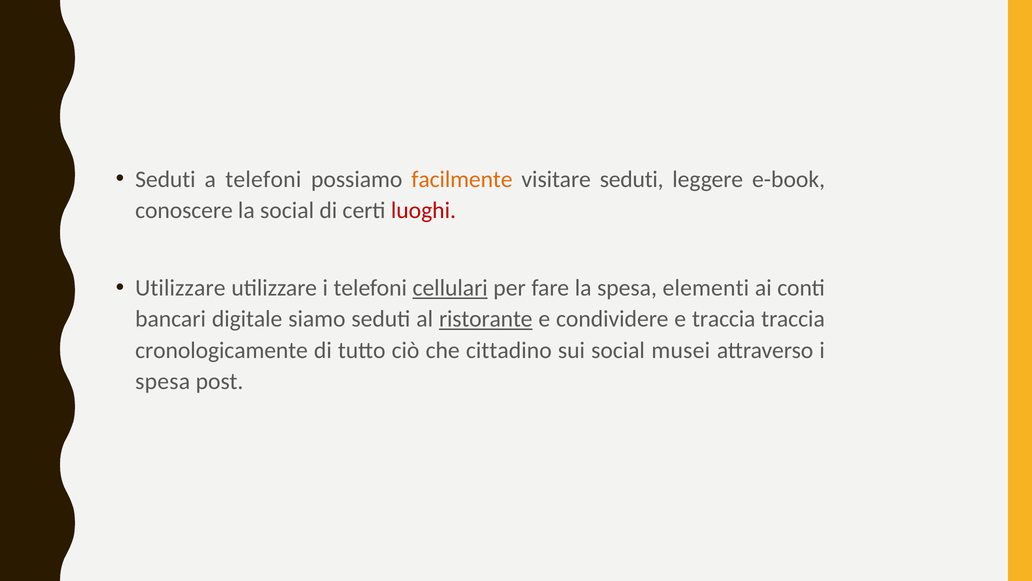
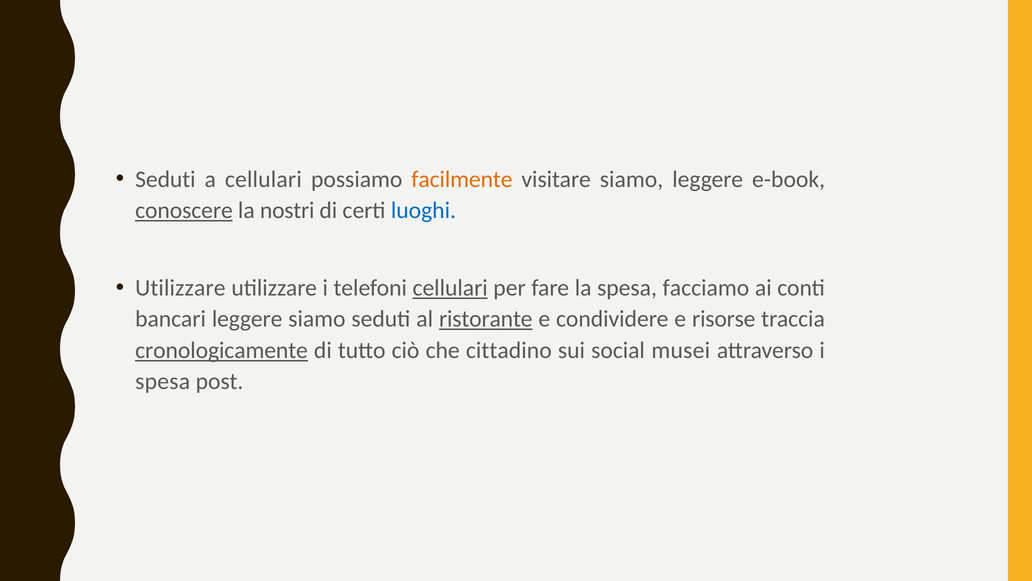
a telefoni: telefoni -> cellulari
visitare seduti: seduti -> siamo
conoscere underline: none -> present
la social: social -> nostri
luoghi colour: red -> blue
elementi: elementi -> facciamo
bancari digitale: digitale -> leggere
e traccia: traccia -> risorse
cronologicamente underline: none -> present
